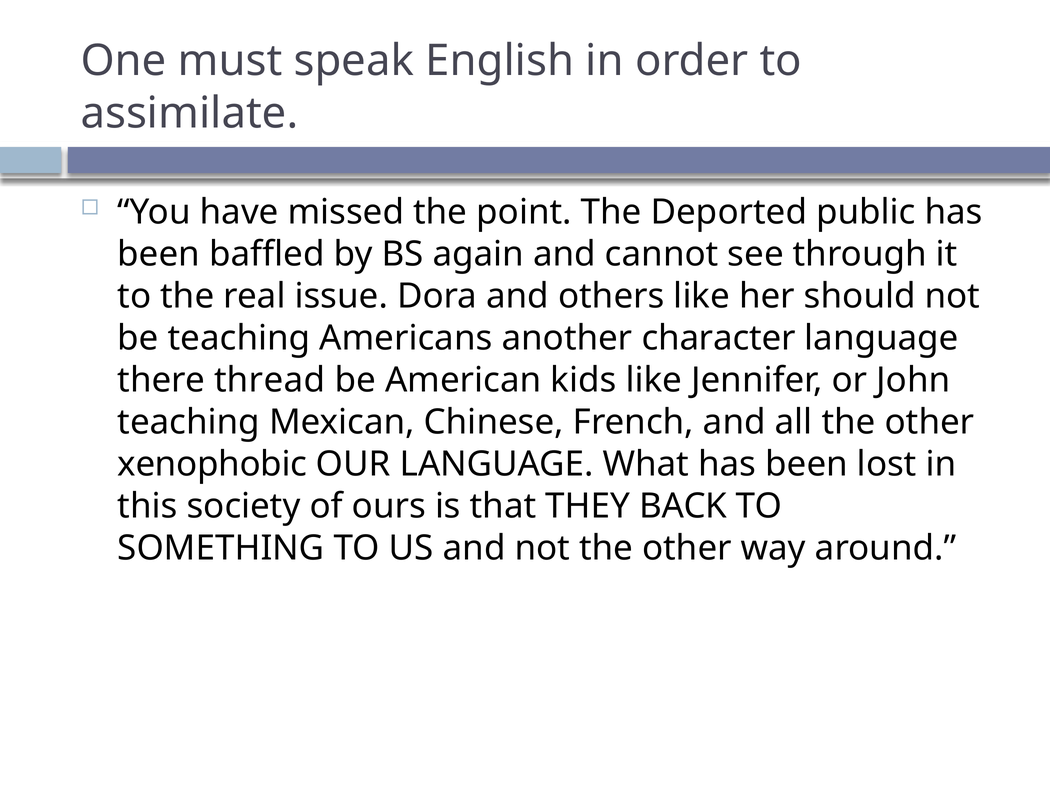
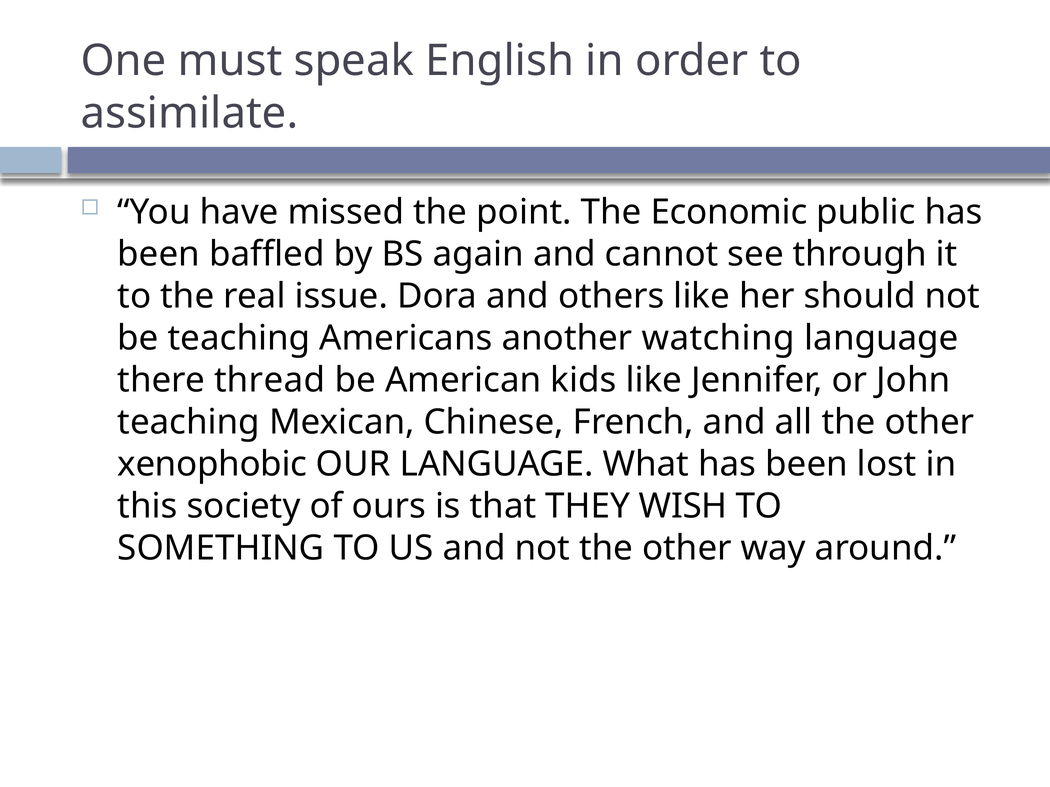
Deported: Deported -> Economic
character: character -> watching
BACK: BACK -> WISH
